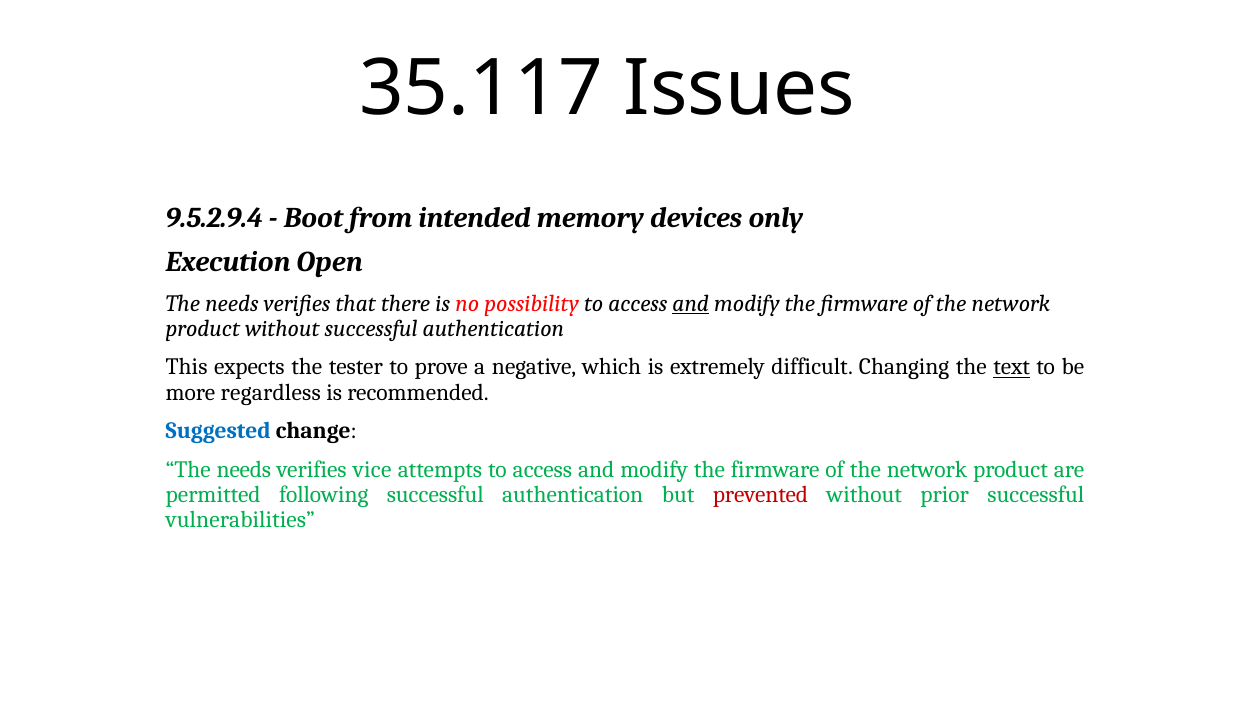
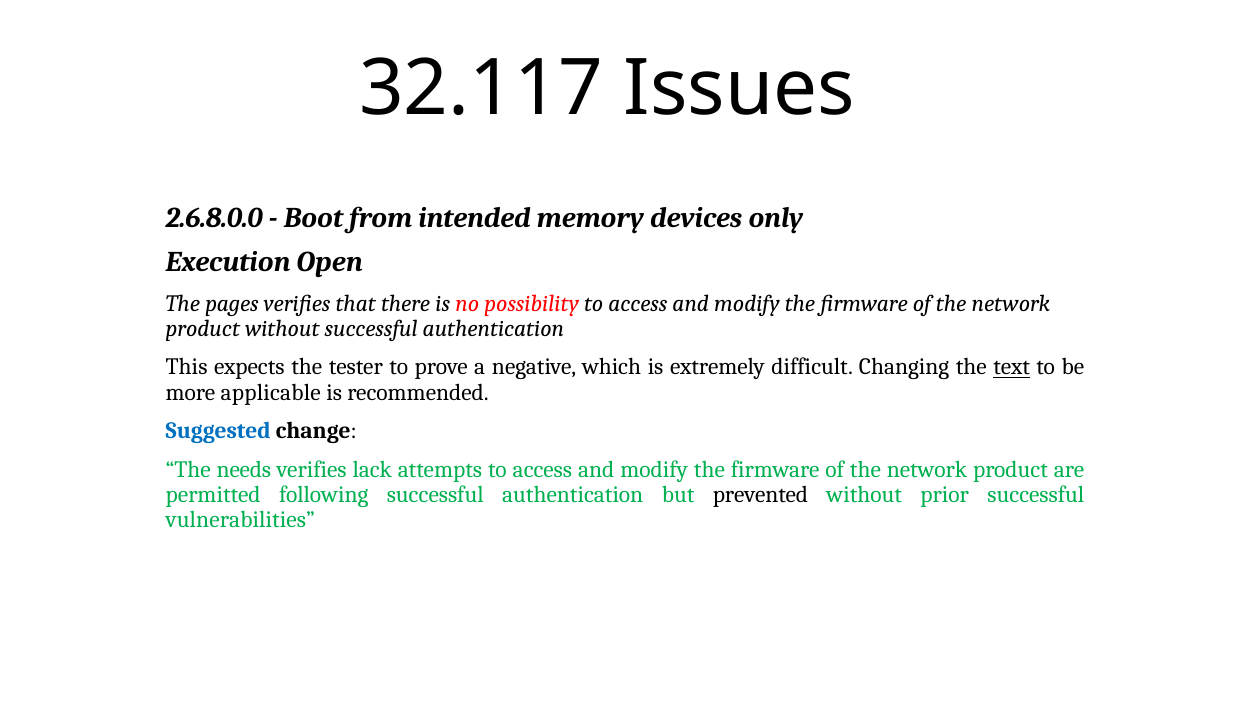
35.117: 35.117 -> 32.117
9.5.2.9.4: 9.5.2.9.4 -> 2.6.8.0.0
needs at (232, 303): needs -> pages
and at (691, 303) underline: present -> none
regardless: regardless -> applicable
vice: vice -> lack
prevented colour: red -> black
